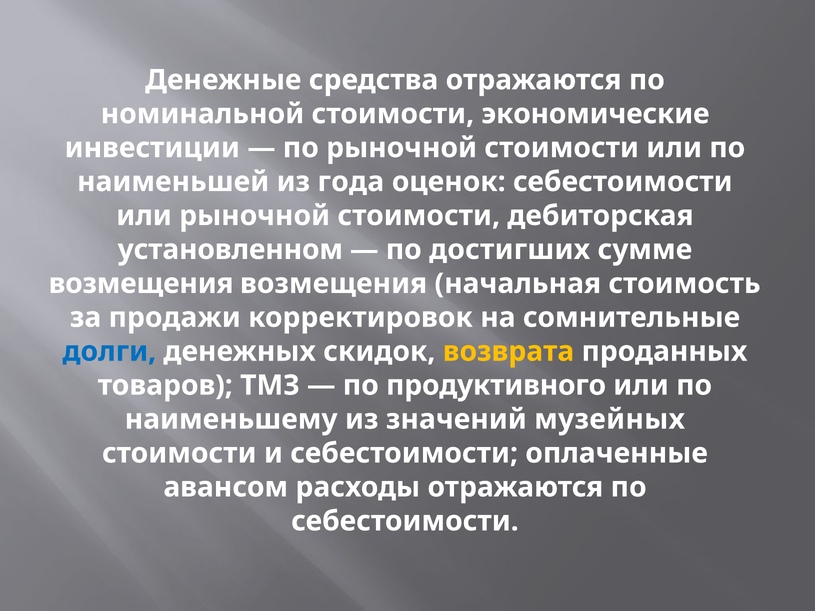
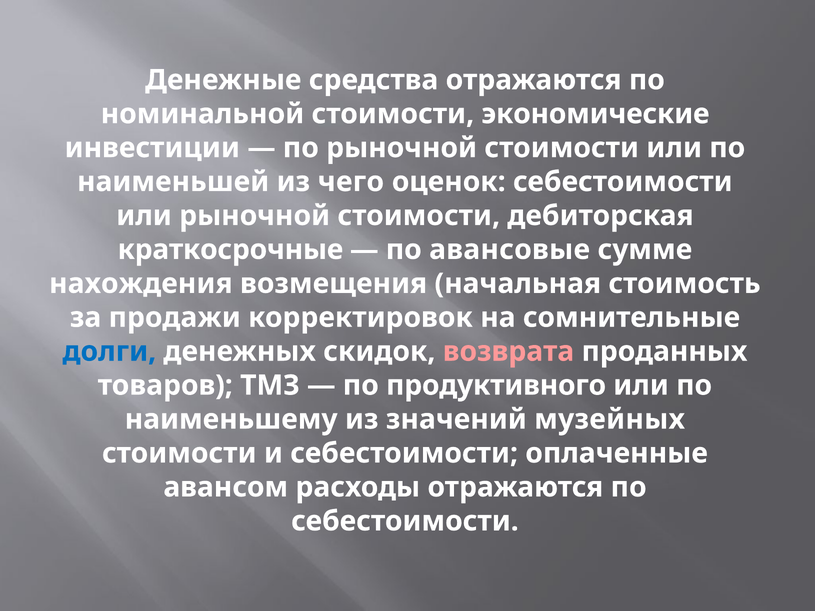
года: года -> чего
установленном: установленном -> краткосрочные
достигших: достигших -> авансовые
возмещения at (141, 284): возмещения -> нахождения
возврата colour: yellow -> pink
